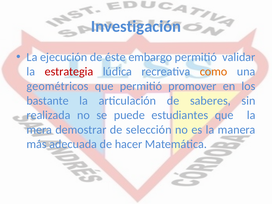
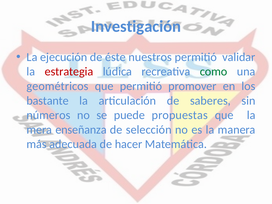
embargo: embargo -> nuestros
como colour: orange -> green
realizada: realizada -> números
estudiantes: estudiantes -> propuestas
demostrar: demostrar -> enseñanza
